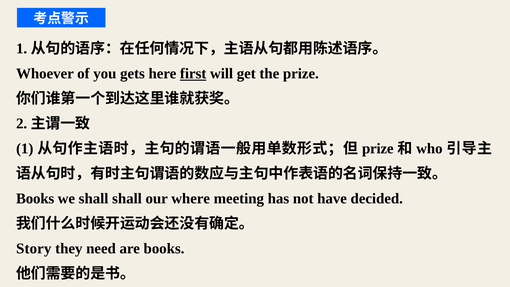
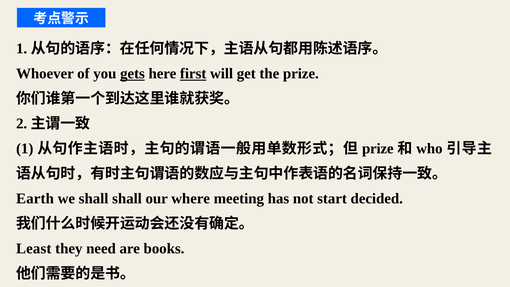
gets underline: none -> present
Books at (35, 199): Books -> Earth
have: have -> start
Story: Story -> Least
